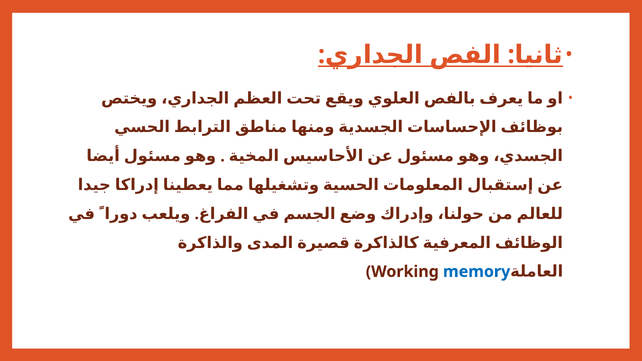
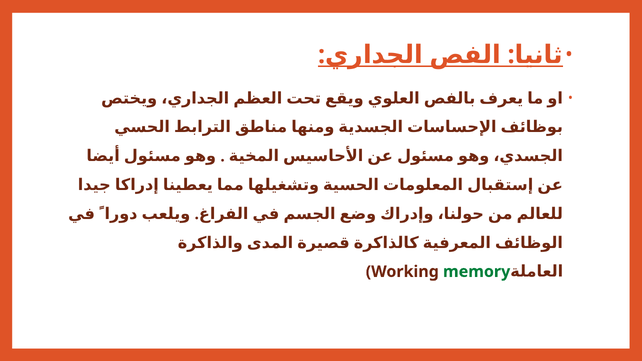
memory colour: blue -> green
